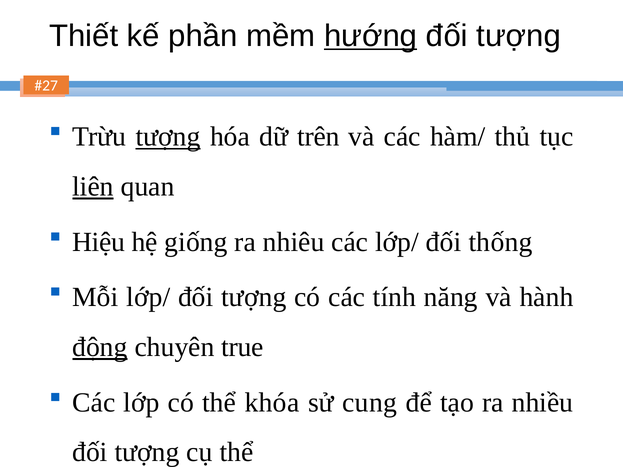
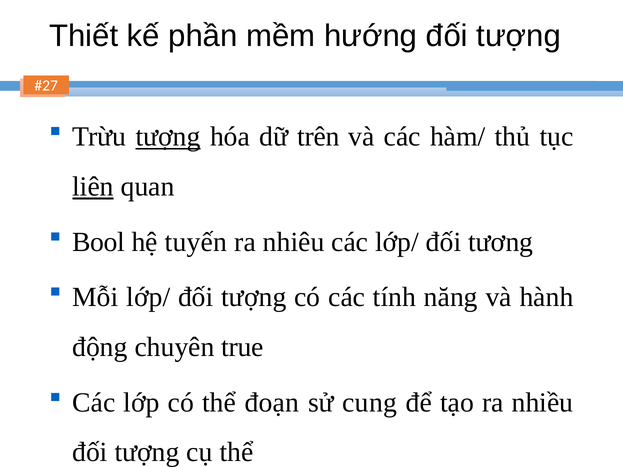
hướng underline: present -> none
Hiệu: Hiệu -> Bool
giống: giống -> tuyến
thống: thống -> tương
động underline: present -> none
khóa: khóa -> đoạn
